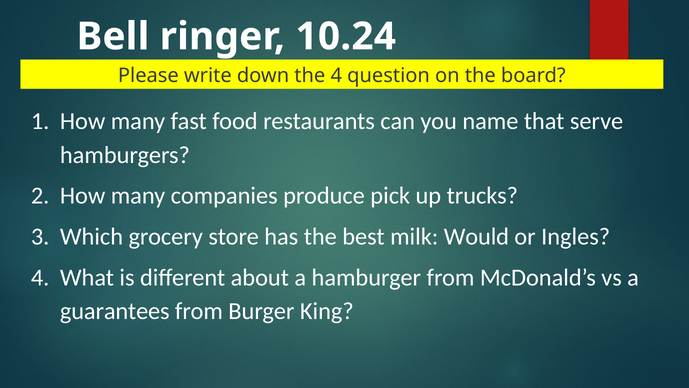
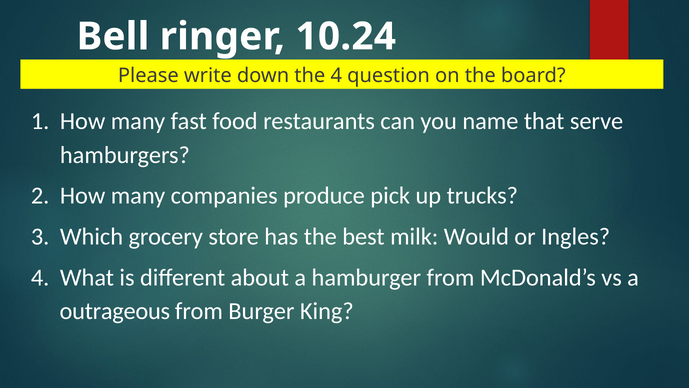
guarantees: guarantees -> outrageous
